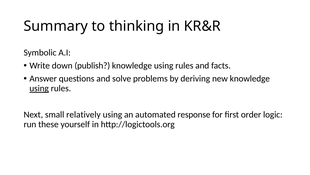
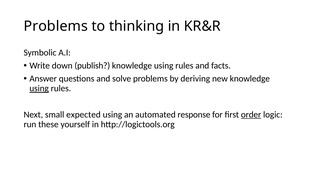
Summary at (56, 26): Summary -> Problems
relatively: relatively -> expected
order underline: none -> present
